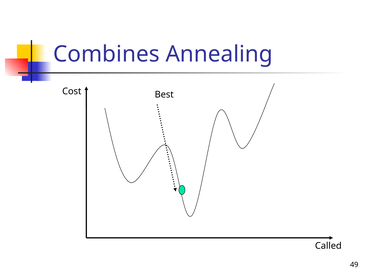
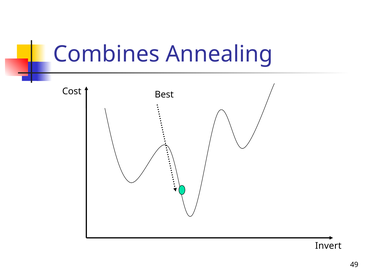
Called: Called -> Invert
